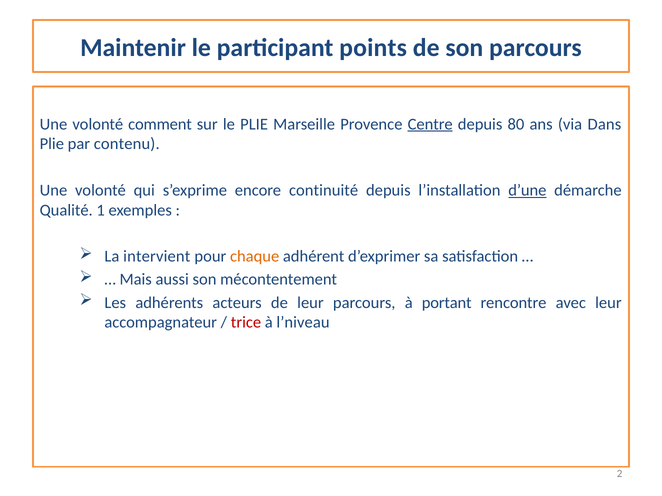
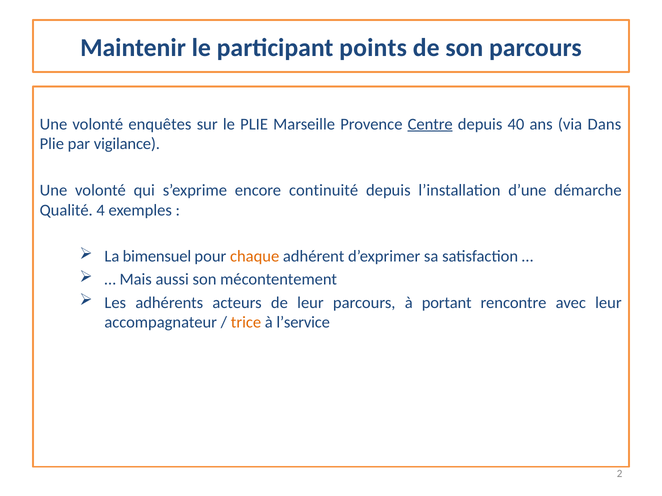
comment: comment -> enquêtes
80: 80 -> 40
contenu: contenu -> vigilance
d’une underline: present -> none
1: 1 -> 4
intervient: intervient -> bimensuel
trice colour: red -> orange
l’niveau: l’niveau -> l’service
